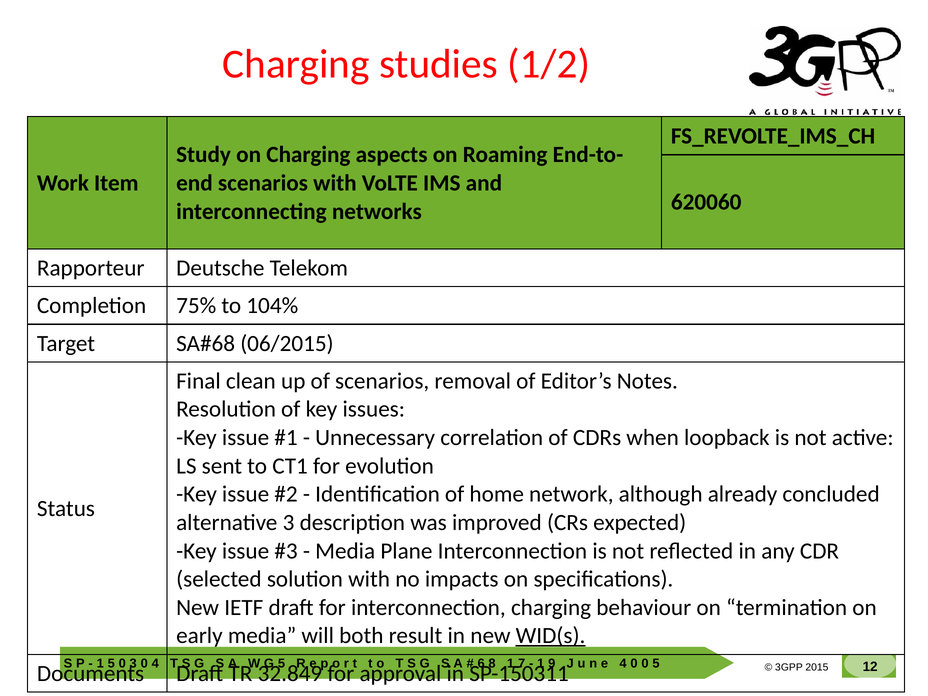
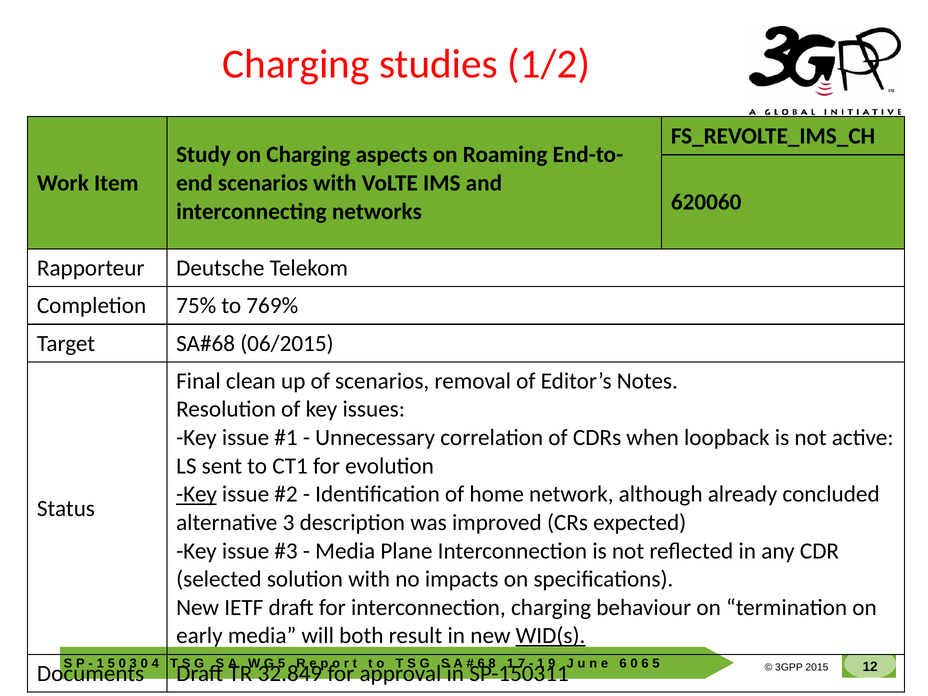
104%: 104% -> 769%
Key at (197, 494) underline: none -> present
4 at (623, 663): 4 -> 6
0 at (645, 663): 0 -> 6
